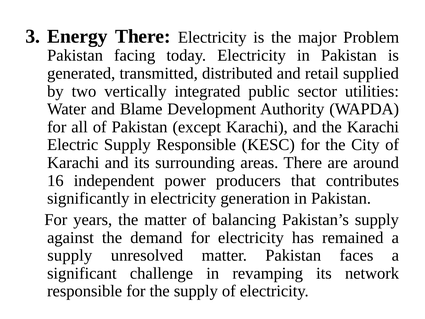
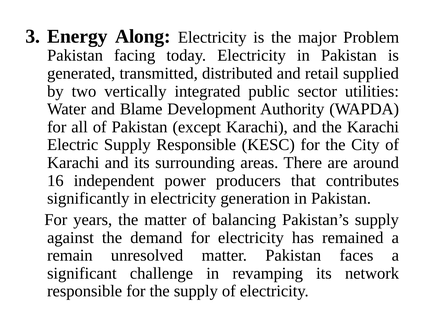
Energy There: There -> Along
supply at (70, 255): supply -> remain
